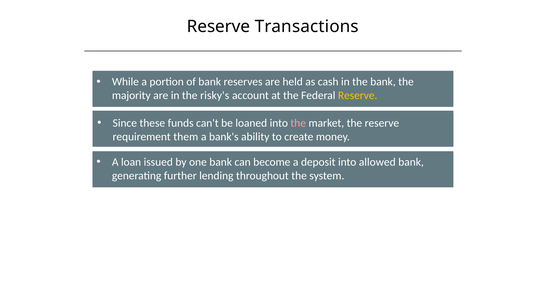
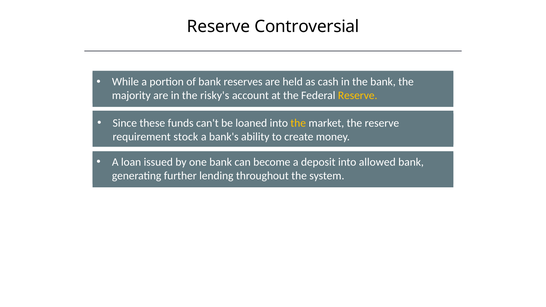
Transactions: Transactions -> Controversial
the at (298, 123) colour: pink -> yellow
them: them -> stock
